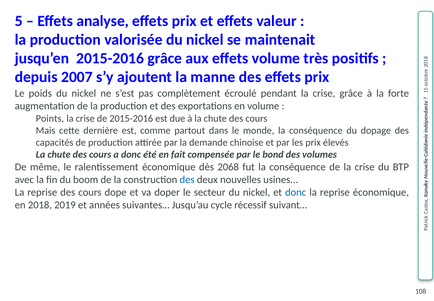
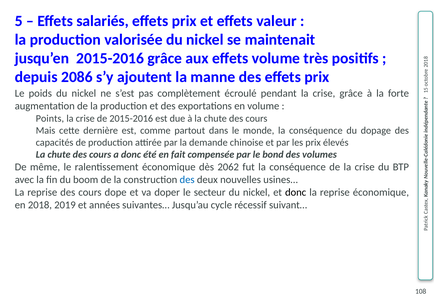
analyse: analyse -> salariés
2007: 2007 -> 2086
2068: 2068 -> 2062
donc at (296, 192) colour: blue -> black
